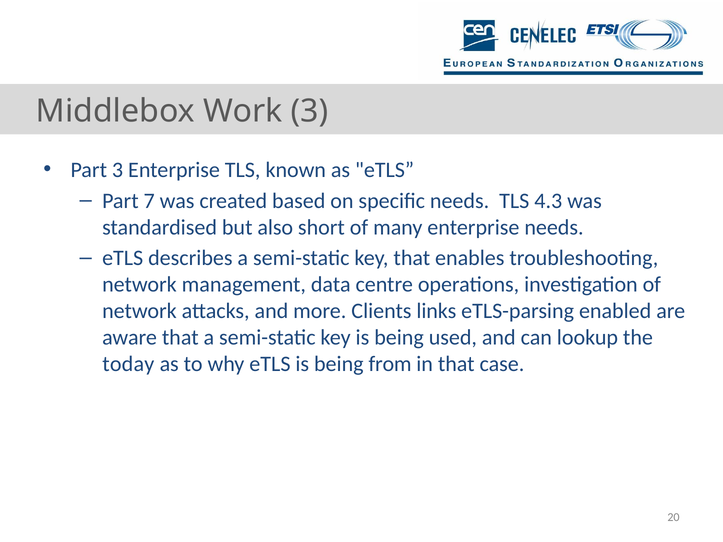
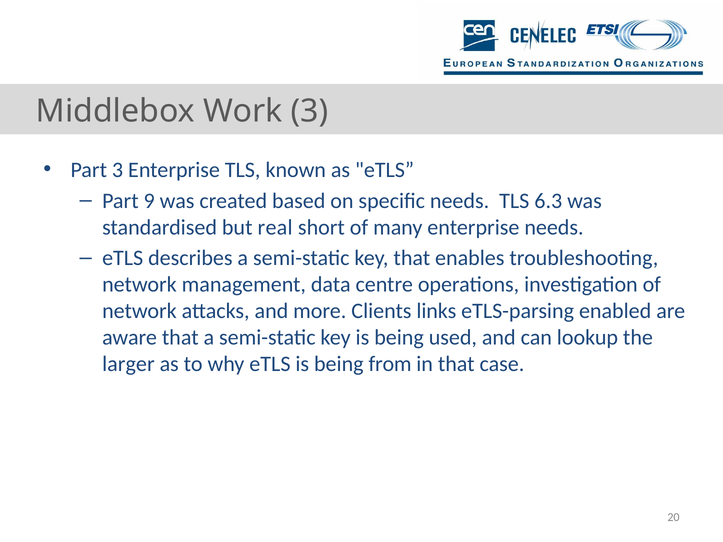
7: 7 -> 9
4.3: 4.3 -> 6.3
also: also -> real
today: today -> larger
